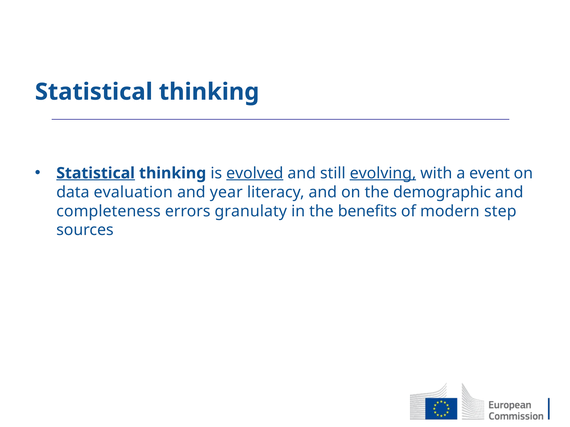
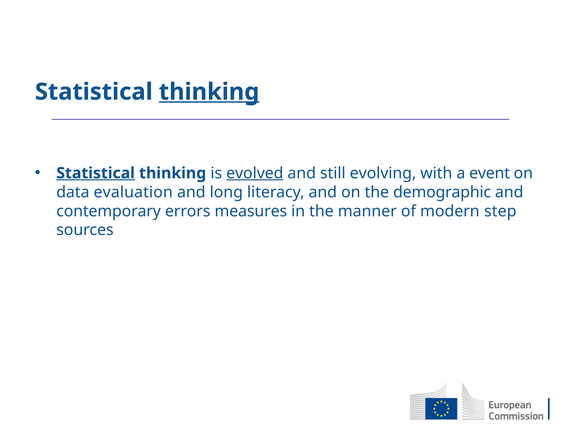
thinking at (209, 92) underline: none -> present
evolving underline: present -> none
year: year -> long
completeness: completeness -> contemporary
granulaty: granulaty -> measures
benefits: benefits -> manner
